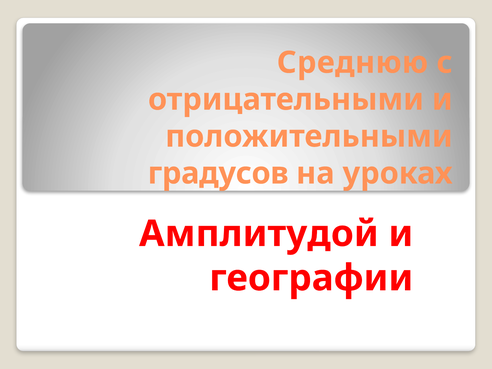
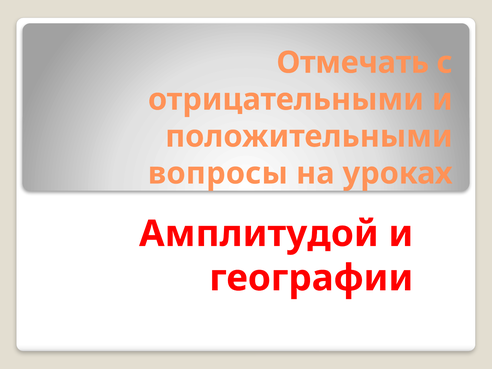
Среднюю: Среднюю -> Отмечать
градусов: градусов -> вопросы
